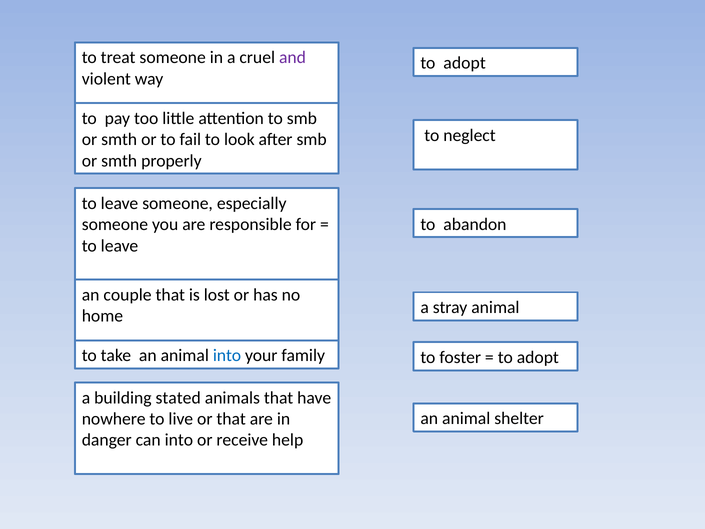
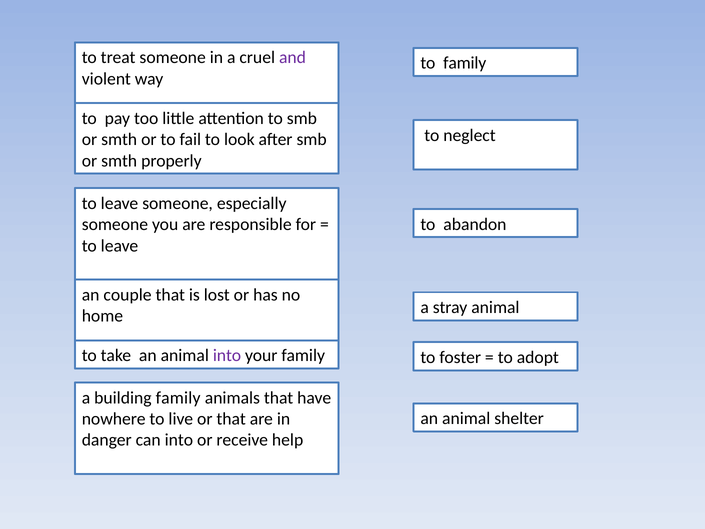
adopt at (465, 63): adopt -> family
into at (227, 356) colour: blue -> purple
building stated: stated -> family
